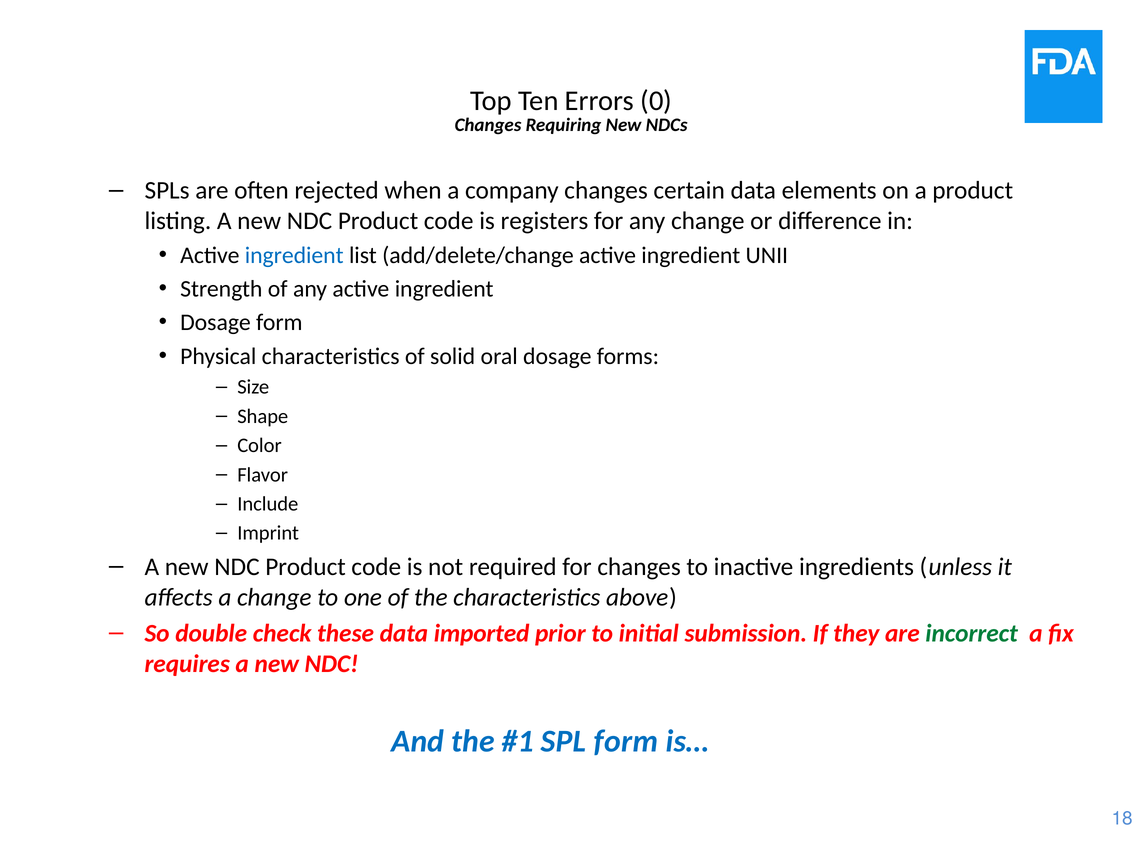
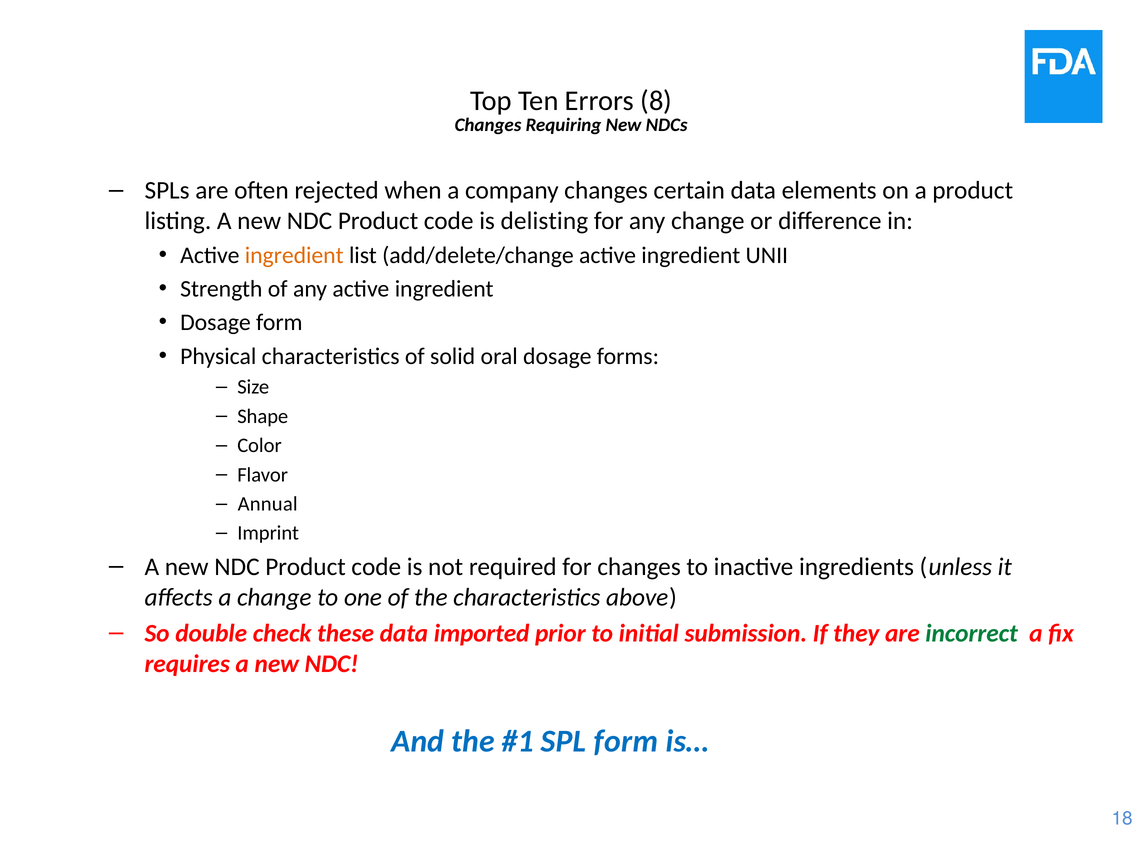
0: 0 -> 8
registers: registers -> delisting
ingredient at (294, 255) colour: blue -> orange
Include: Include -> Annual
